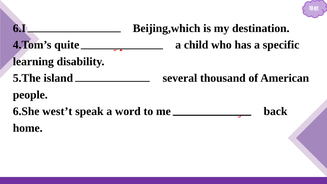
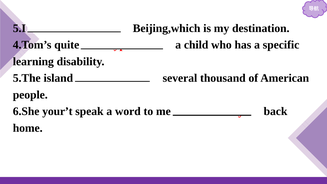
6.I: 6.I -> 5.I
west’t: west’t -> your’t
